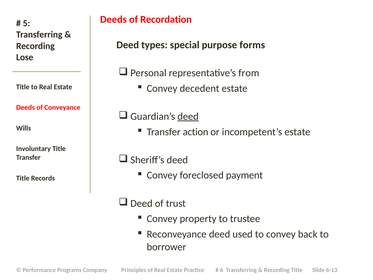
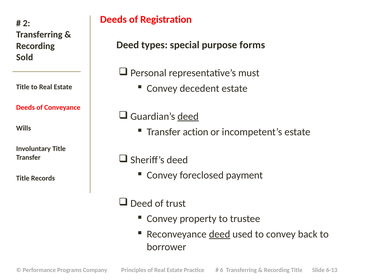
Recordation: Recordation -> Registration
5: 5 -> 2
Lose: Lose -> Sold
from: from -> must
deed at (220, 234) underline: none -> present
